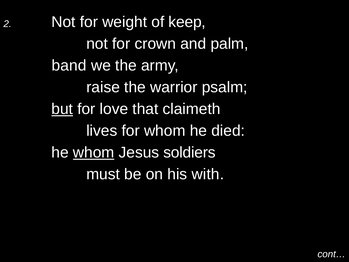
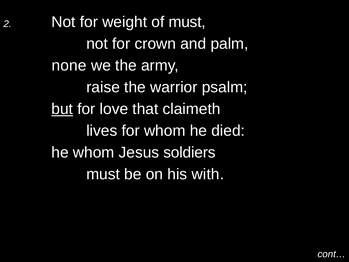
of keep: keep -> must
band: band -> none
whom at (94, 152) underline: present -> none
